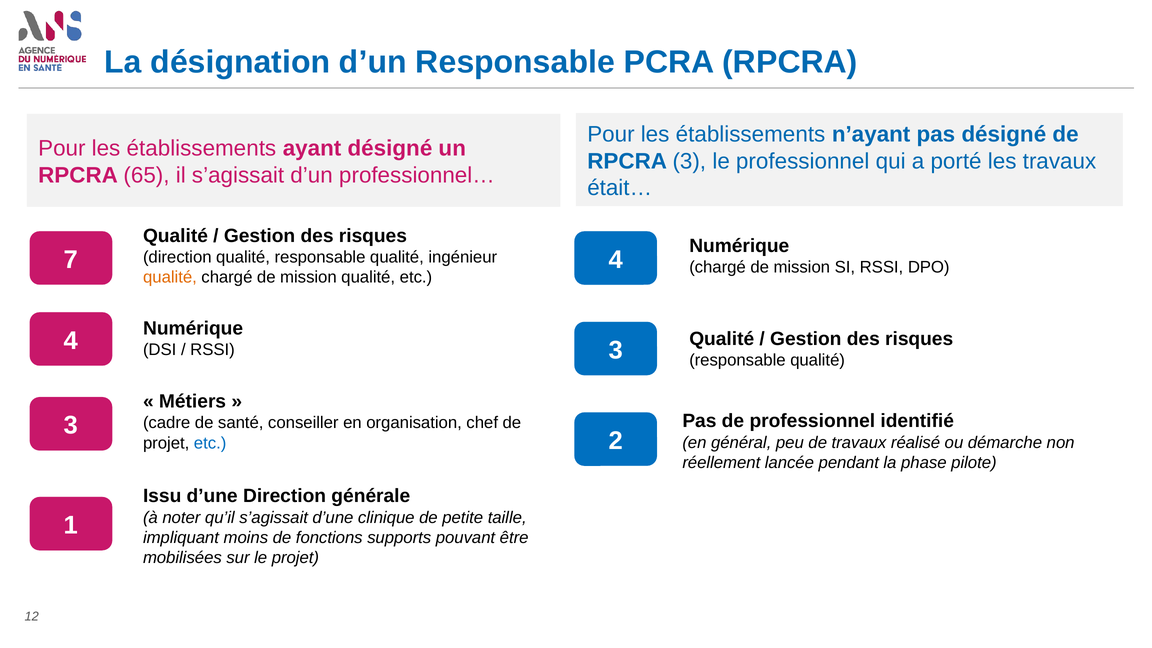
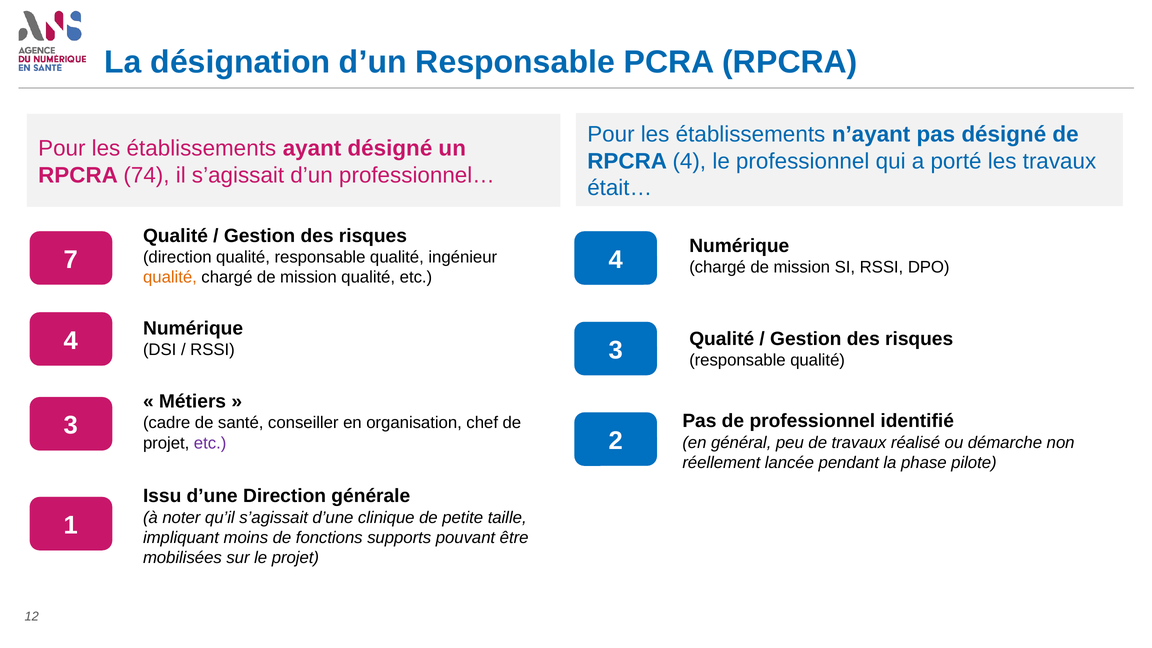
RPCRA 3: 3 -> 4
65: 65 -> 74
etc at (210, 443) colour: blue -> purple
